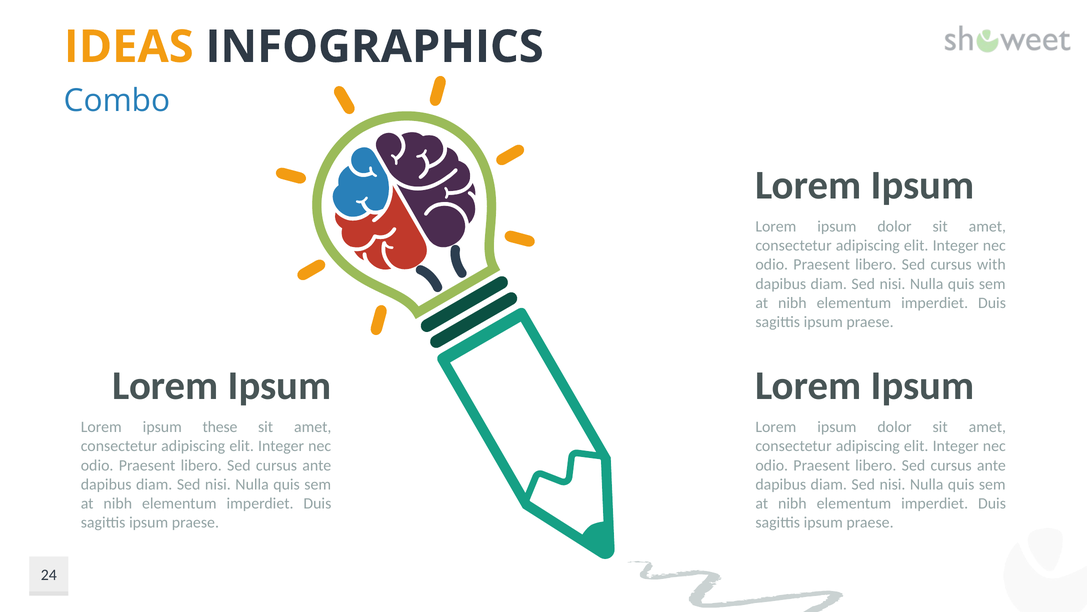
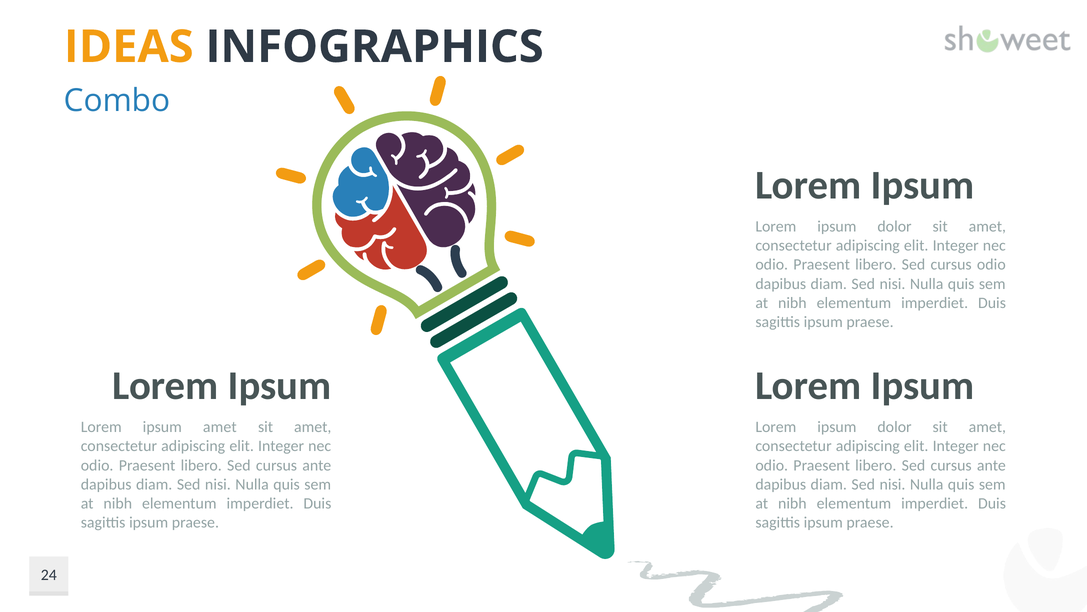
cursus with: with -> odio
ipsum these: these -> amet
